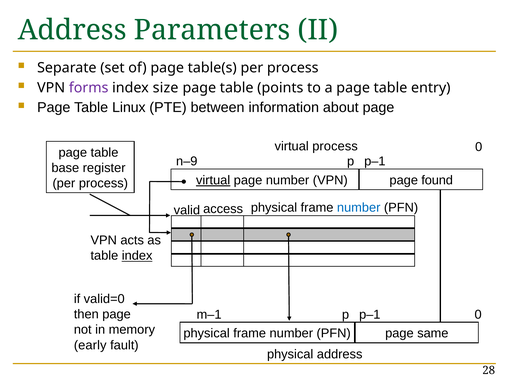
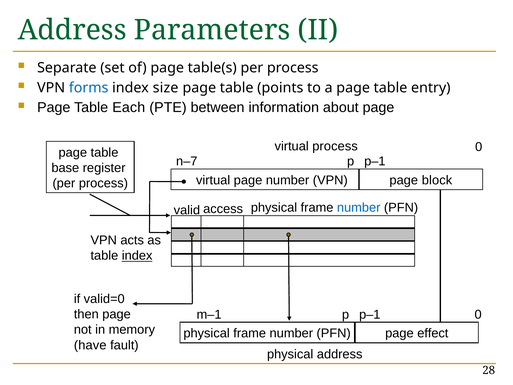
forms colour: purple -> blue
Linux: Linux -> Each
n–9: n–9 -> n–7
virtual at (213, 180) underline: present -> none
found: found -> block
same: same -> effect
early: early -> have
